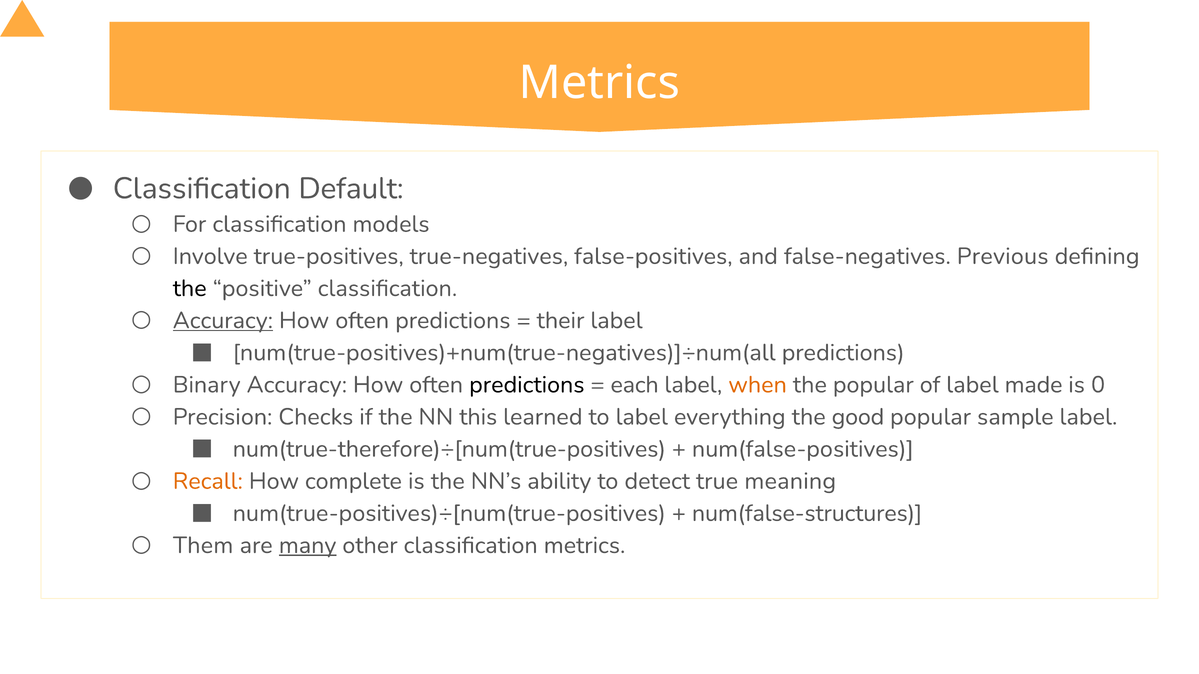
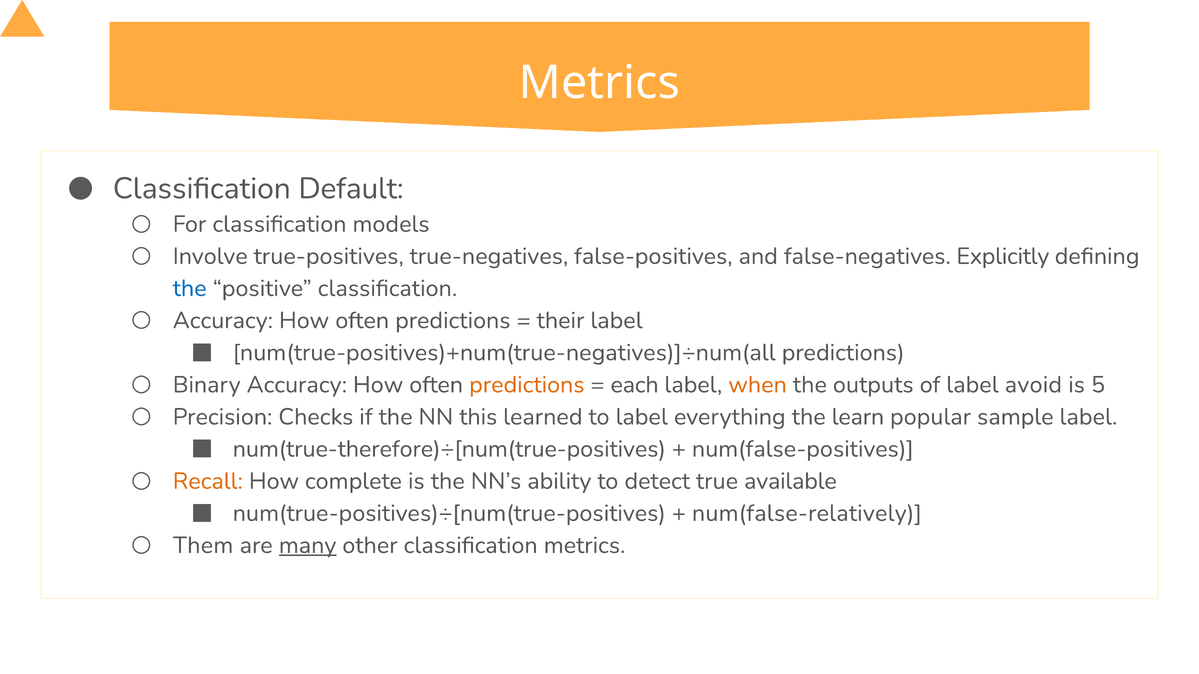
Previous: Previous -> Explicitly
the at (190, 289) colour: black -> blue
Accuracy at (223, 321) underline: present -> none
predictions at (527, 385) colour: black -> orange
the popular: popular -> outputs
made: made -> avoid
0: 0 -> 5
good: good -> learn
meaning: meaning -> available
num(false-structures: num(false-structures -> num(false-relatively
